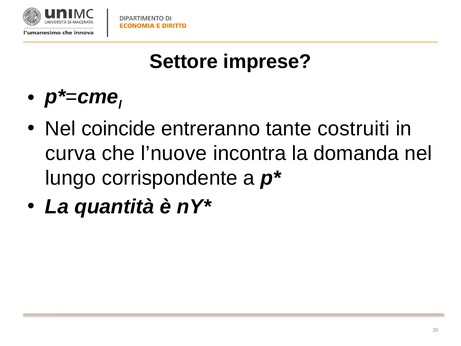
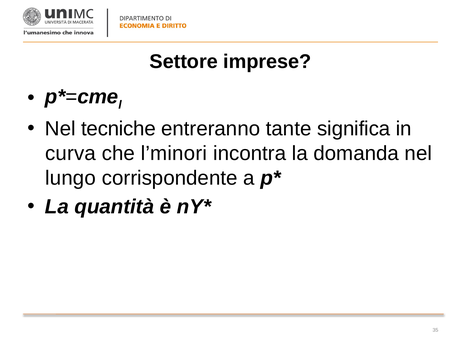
coincide: coincide -> tecniche
costruiti: costruiti -> significa
l’nuove: l’nuove -> l’minori
